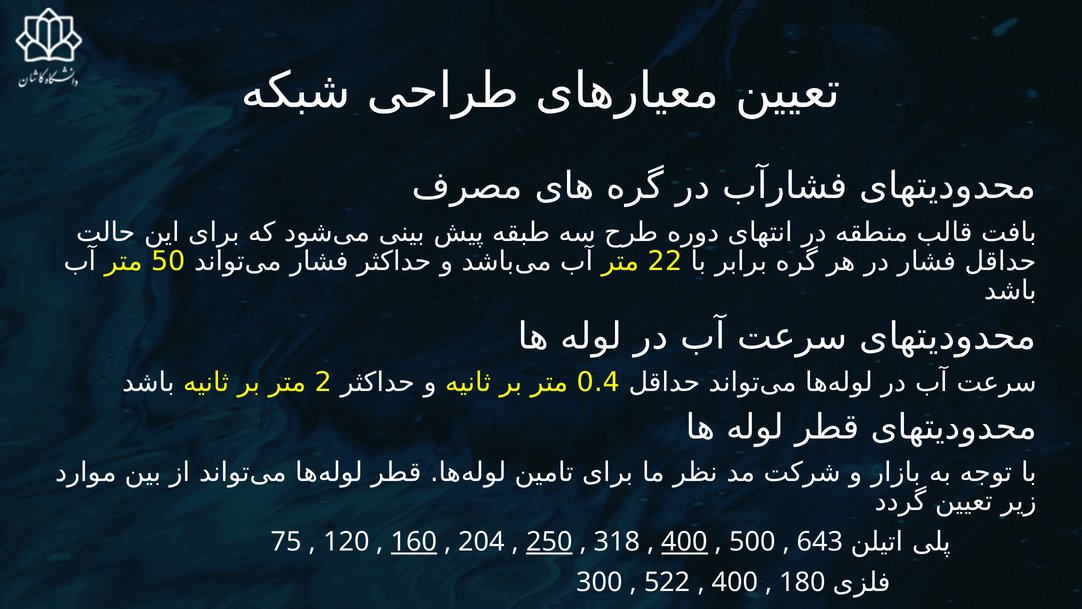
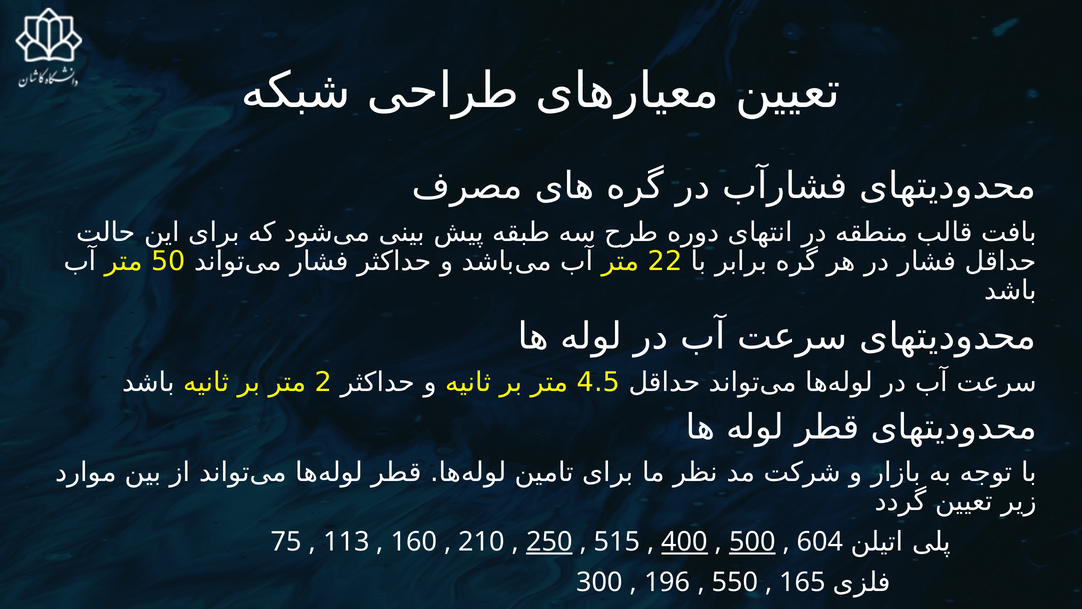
0.4: 0.4 -> 4.5
120: 120 -> 113
160 underline: present -> none
204: 204 -> 210
318: 318 -> 515
500 underline: none -> present
643: 643 -> 604
522: 522 -> 196
400 at (735, 582): 400 -> 550
180: 180 -> 165
